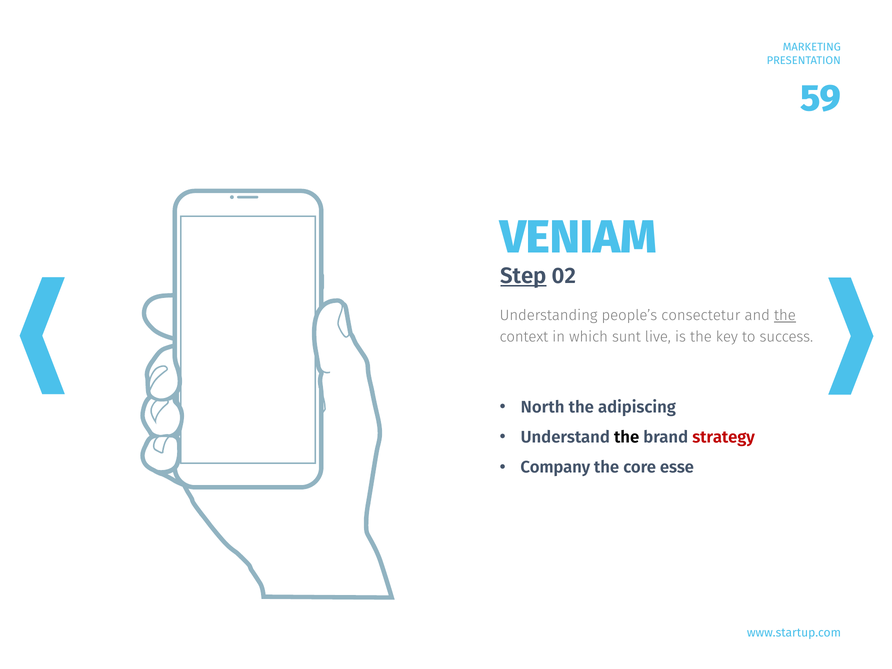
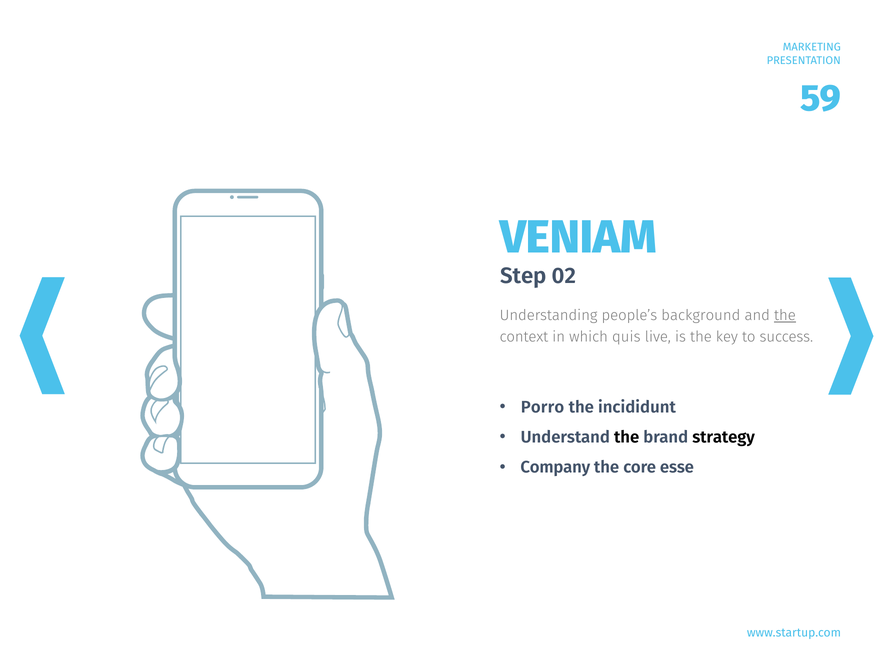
Step underline: present -> none
consectetur: consectetur -> background
sunt: sunt -> quis
North: North -> Porro
adipiscing: adipiscing -> incididunt
strategy colour: red -> black
